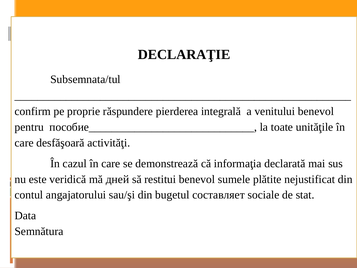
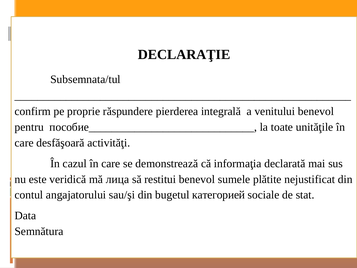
дней: дней -> лица
составляет: составляет -> категорией
